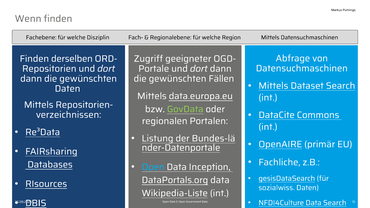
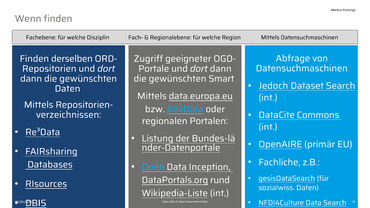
Fällen: Fällen -> Smart
Mittels at (273, 86): Mittels -> Jedoch
GovData colour: light green -> light blue
DataPortals.org data: data -> rund
